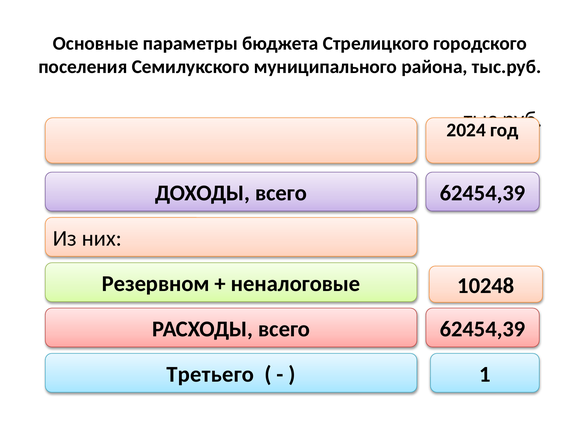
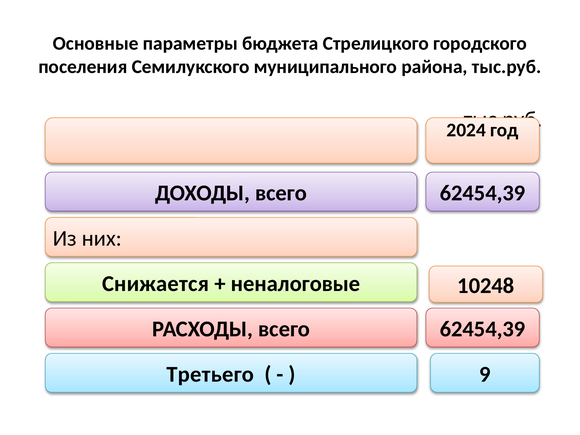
Резервном: Резервном -> Снижается
1: 1 -> 9
